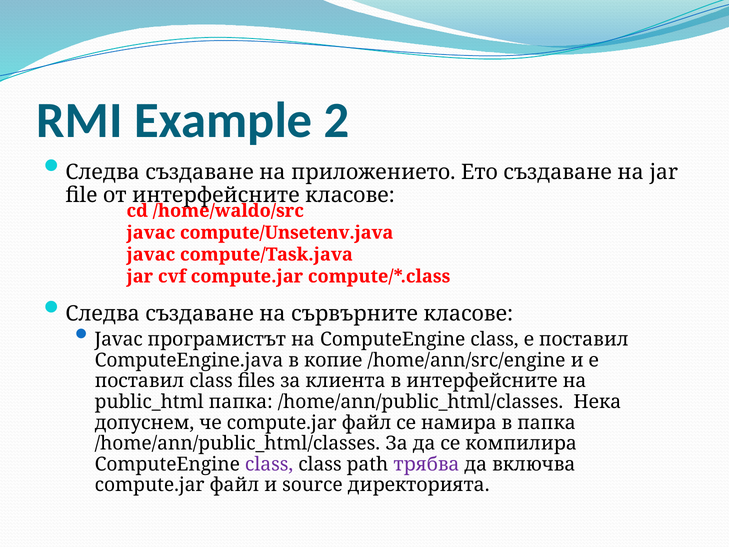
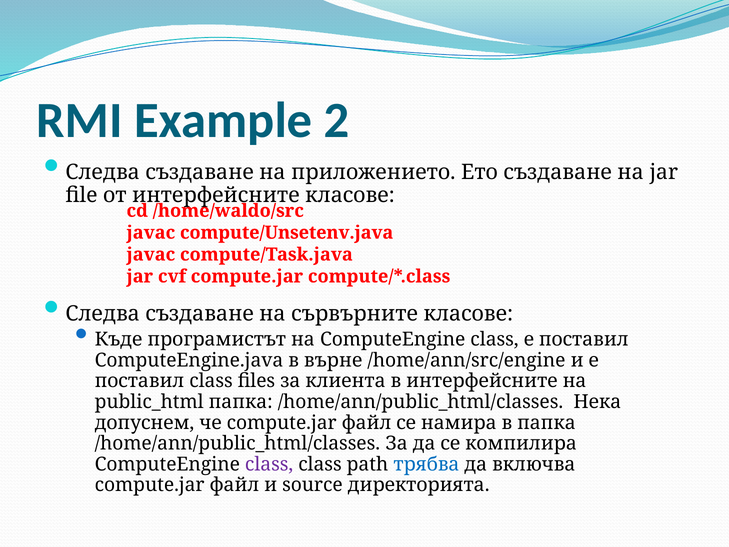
Javac at (119, 339): Javac -> Къде
копие: копие -> върне
трябва colour: purple -> blue
